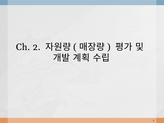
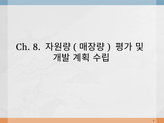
2: 2 -> 8
